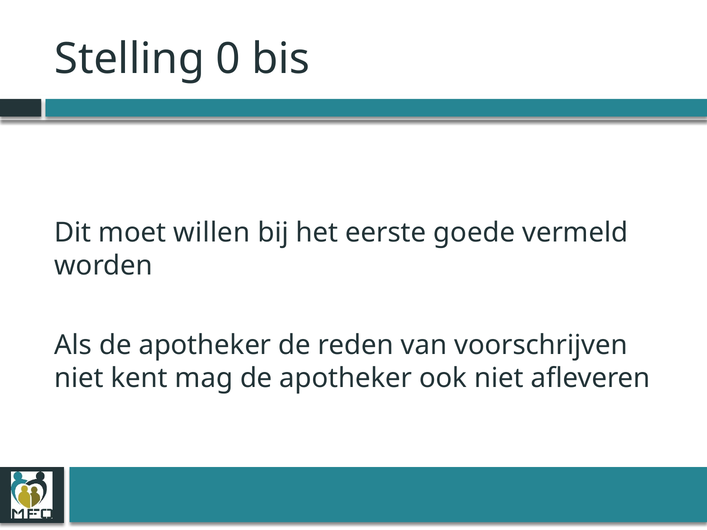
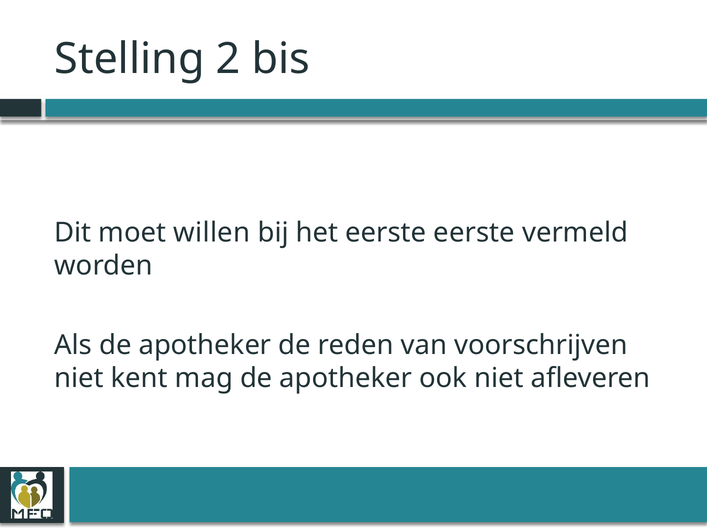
0: 0 -> 2
eerste goede: goede -> eerste
